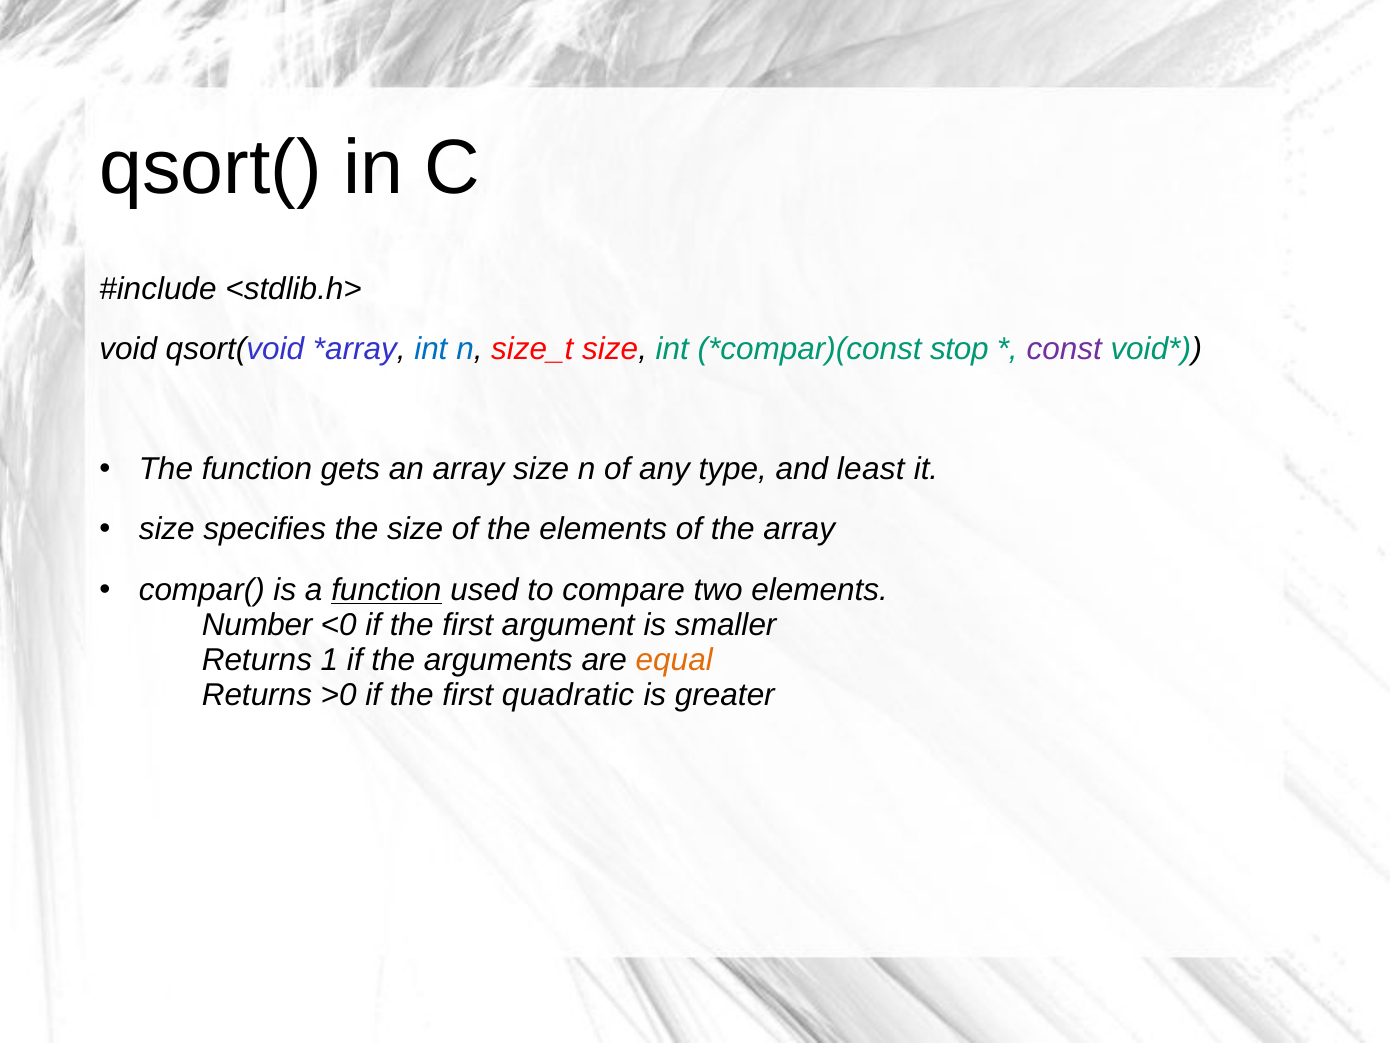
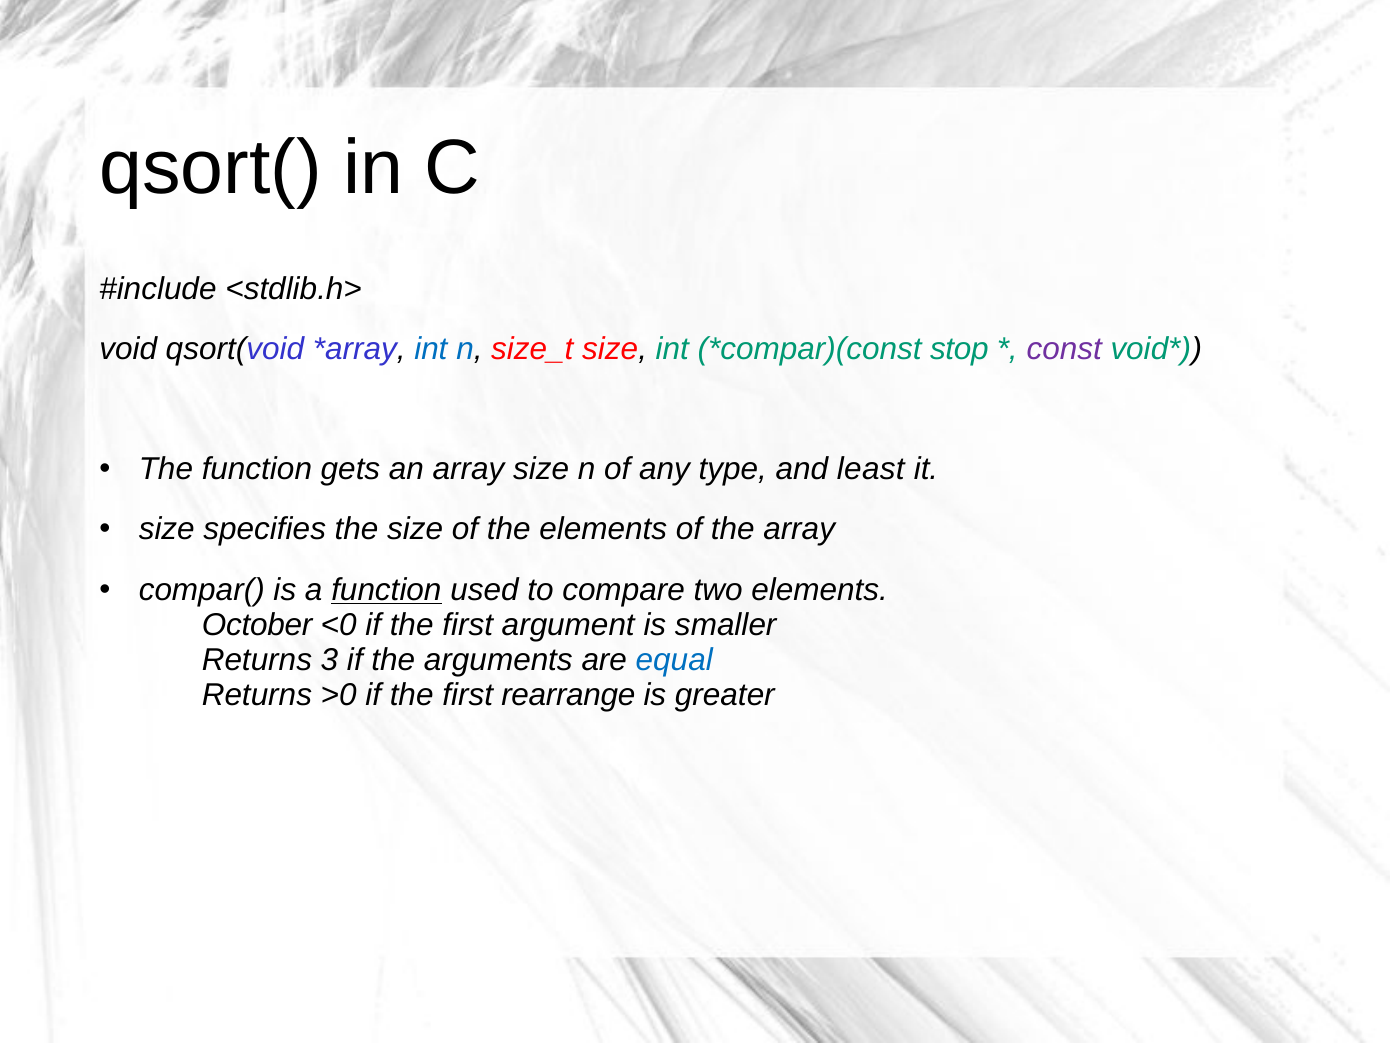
Number: Number -> October
1: 1 -> 3
equal colour: orange -> blue
quadratic: quadratic -> rearrange
